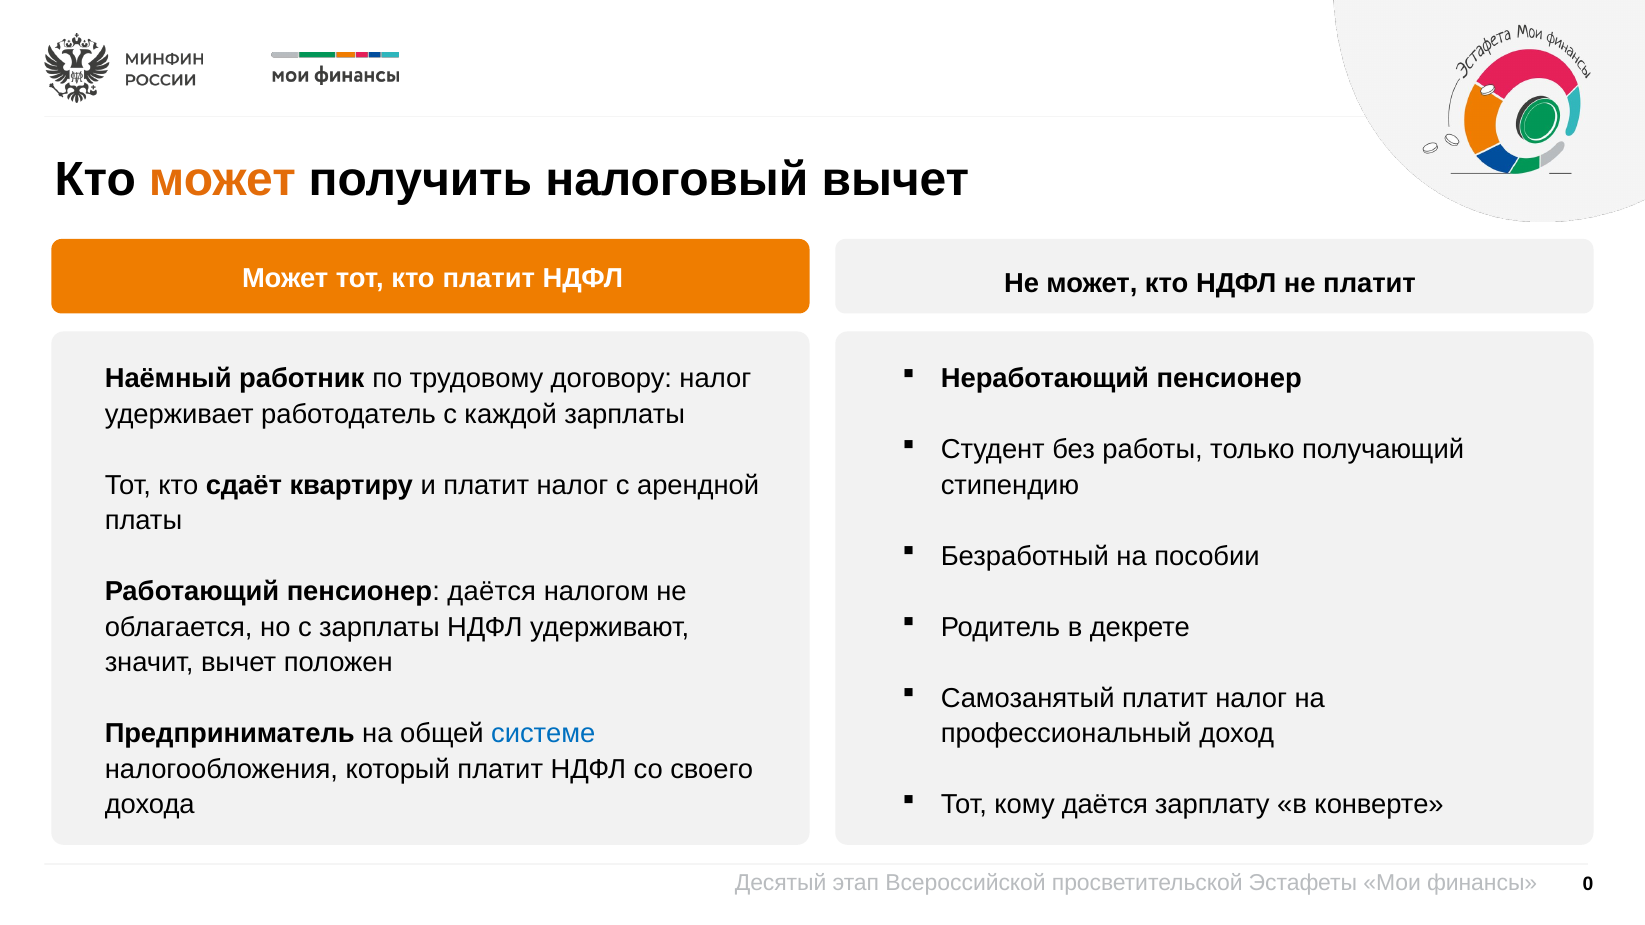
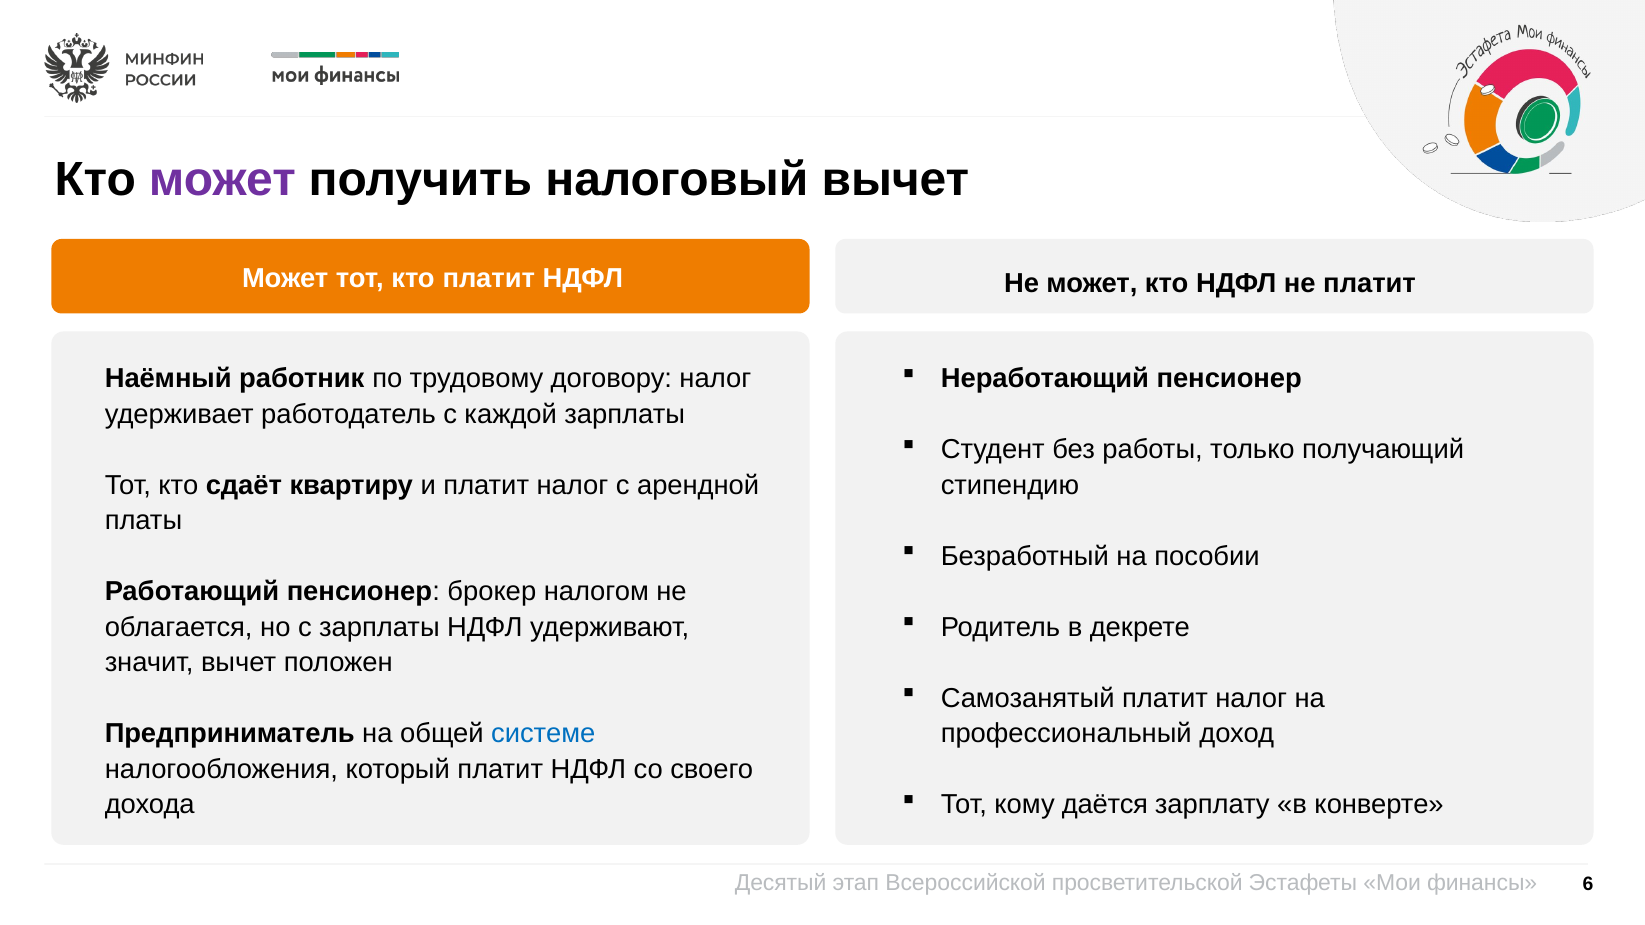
может at (222, 180) colour: orange -> purple
пенсионер даётся: даётся -> брокер
0: 0 -> 6
